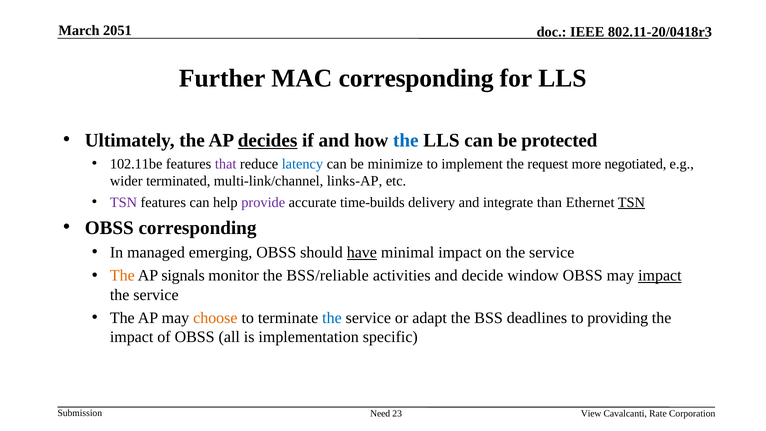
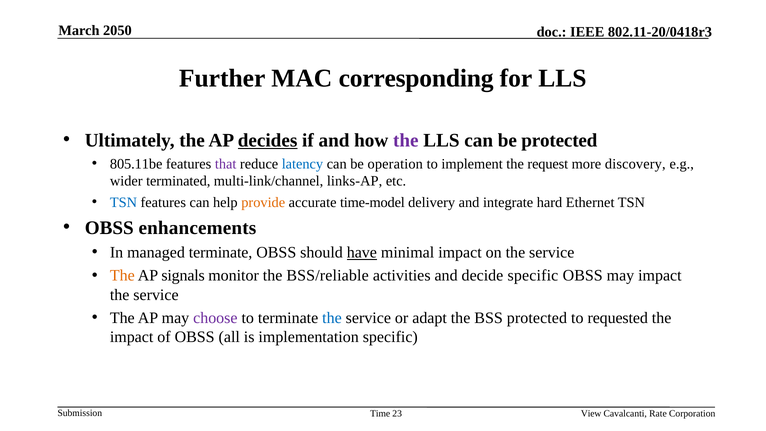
2051: 2051 -> 2050
the at (406, 140) colour: blue -> purple
102.11be: 102.11be -> 805.11be
minimize: minimize -> operation
negotiated: negotiated -> discovery
TSN at (123, 202) colour: purple -> blue
provide colour: purple -> orange
time-builds: time-builds -> time-model
than: than -> hard
TSN at (631, 202) underline: present -> none
OBSS corresponding: corresponding -> enhancements
managed emerging: emerging -> terminate
decide window: window -> specific
impact at (660, 276) underline: present -> none
choose colour: orange -> purple
BSS deadlines: deadlines -> protected
providing: providing -> requested
Need: Need -> Time
